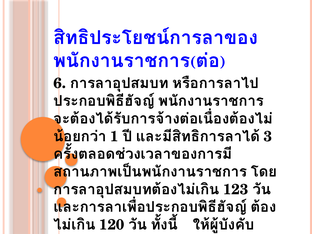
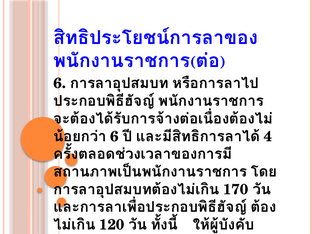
1 at (114, 136): 1 -> 6
3: 3 -> 4
123: 123 -> 170
